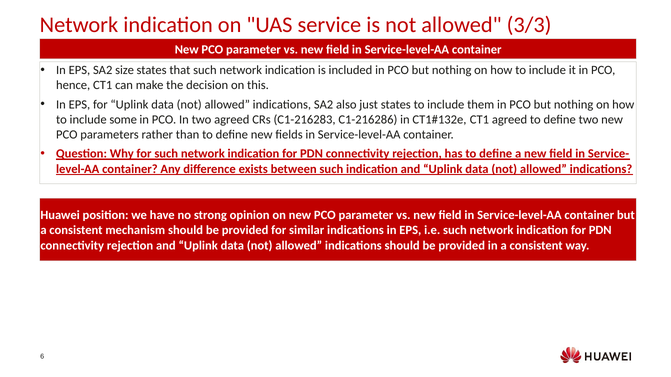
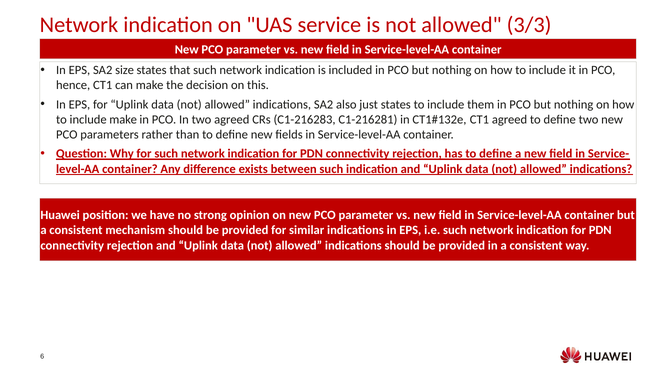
include some: some -> make
C1-216286: C1-216286 -> C1-216281
